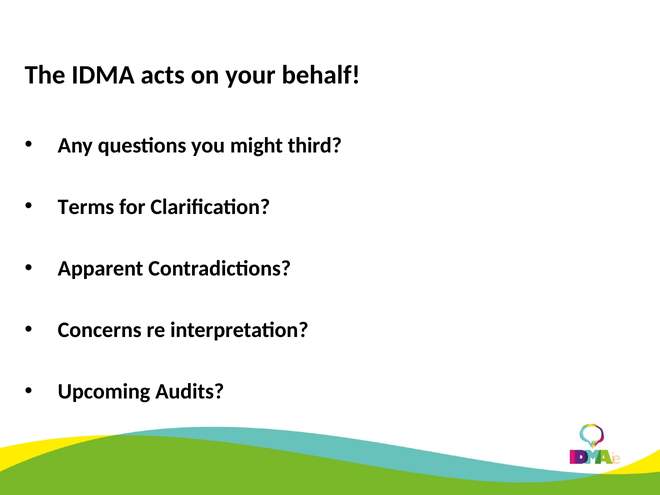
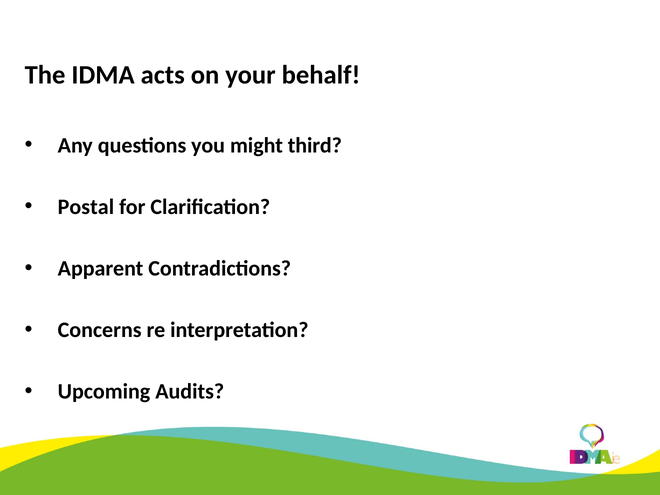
Terms: Terms -> Postal
